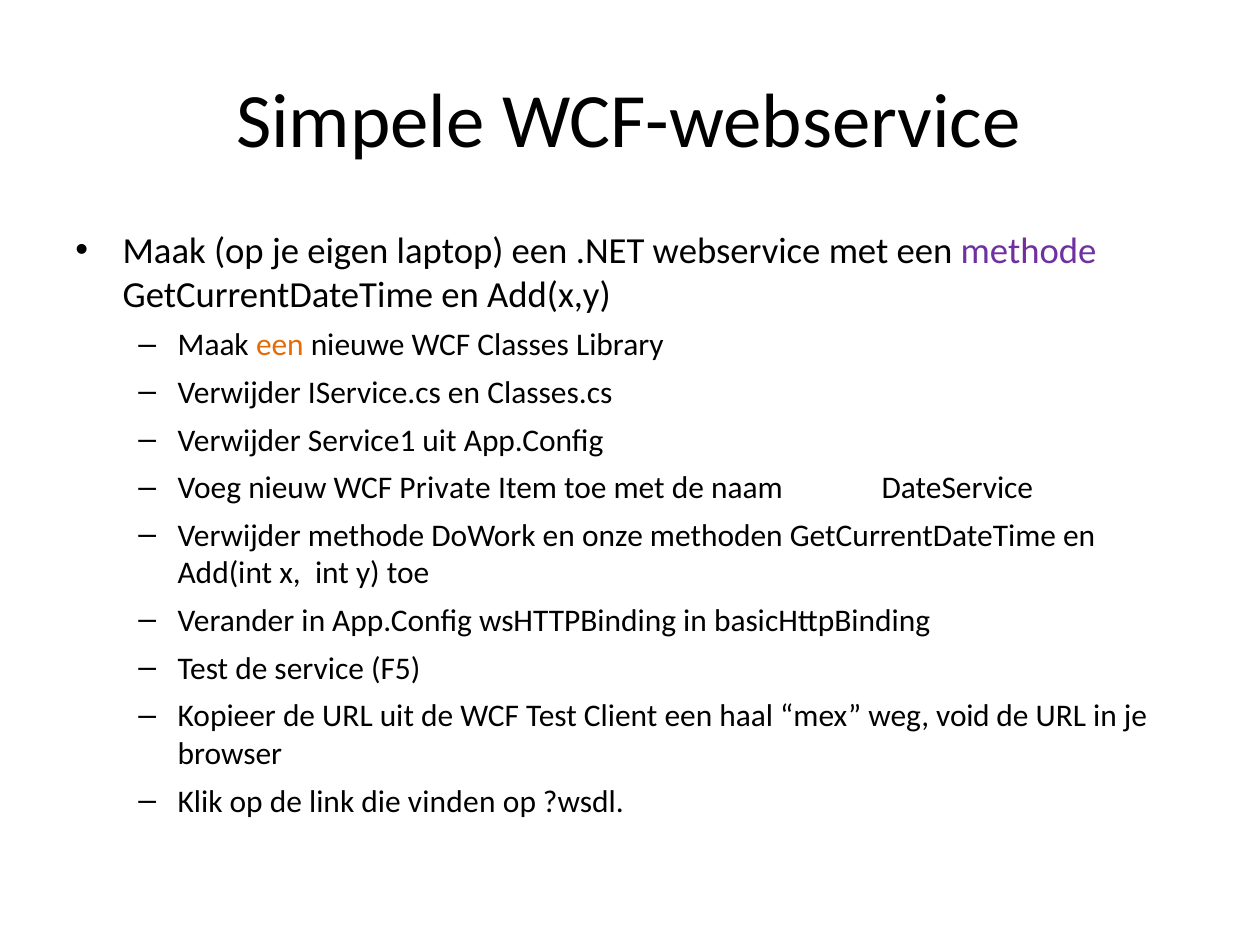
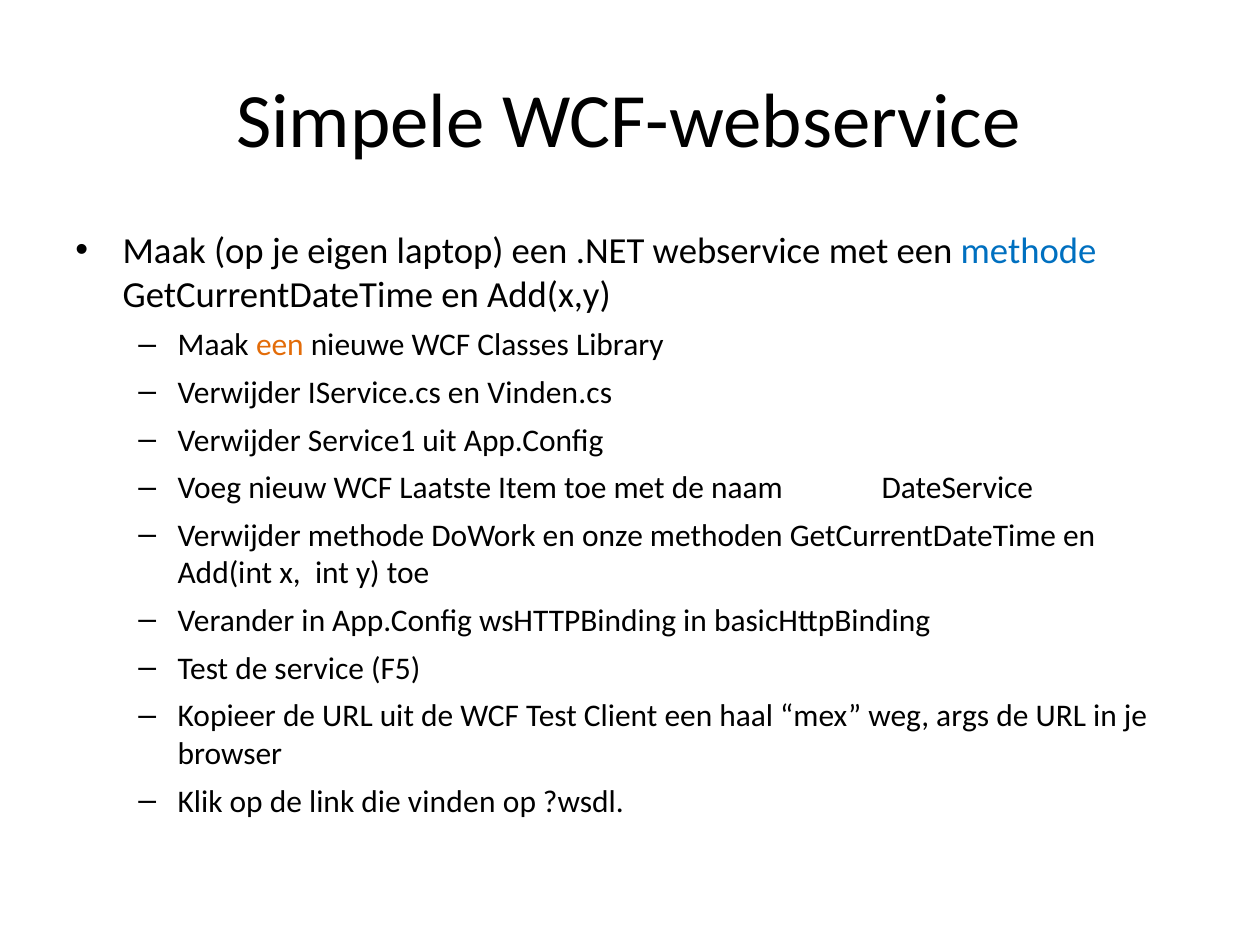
methode at (1029, 251) colour: purple -> blue
Classes.cs: Classes.cs -> Vinden.cs
Private: Private -> Laatste
void: void -> args
